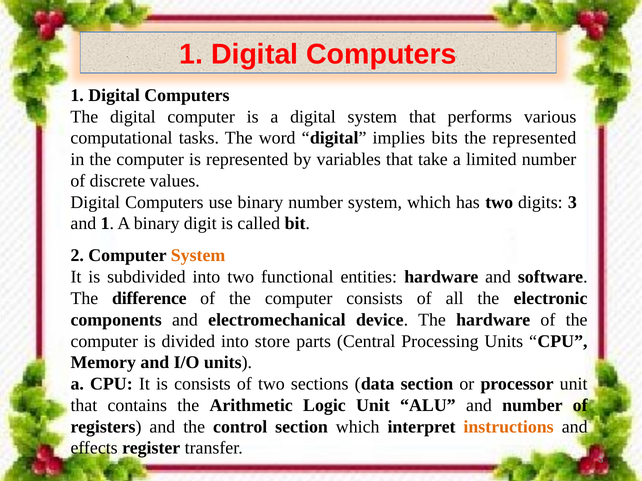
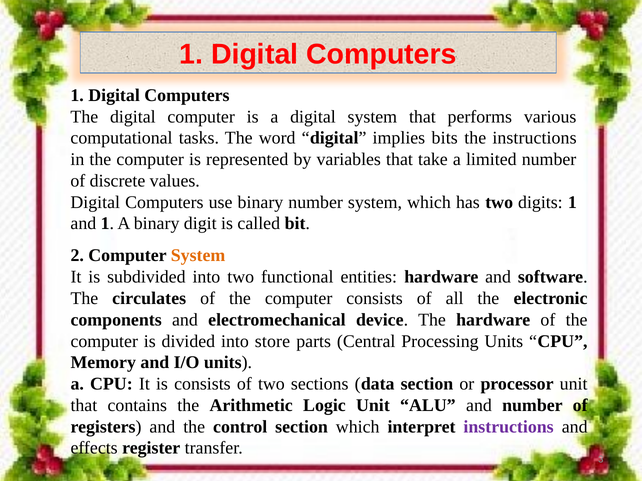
the represented: represented -> instructions
digits 3: 3 -> 1
difference: difference -> circulates
instructions at (509, 427) colour: orange -> purple
